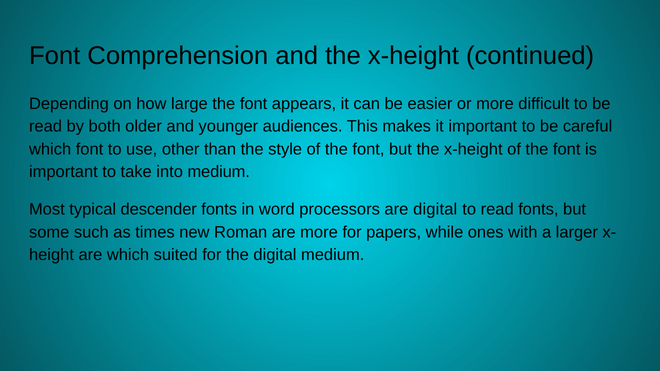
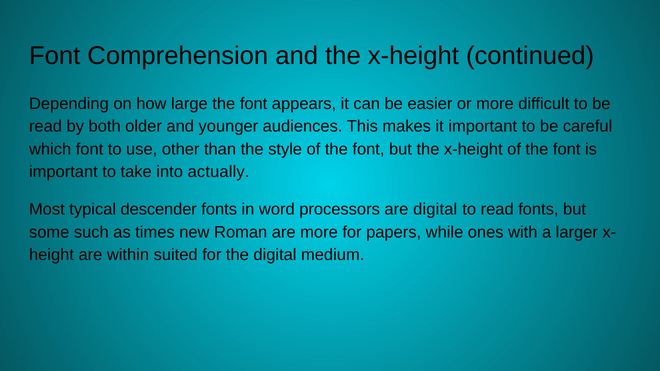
into medium: medium -> actually
are which: which -> within
